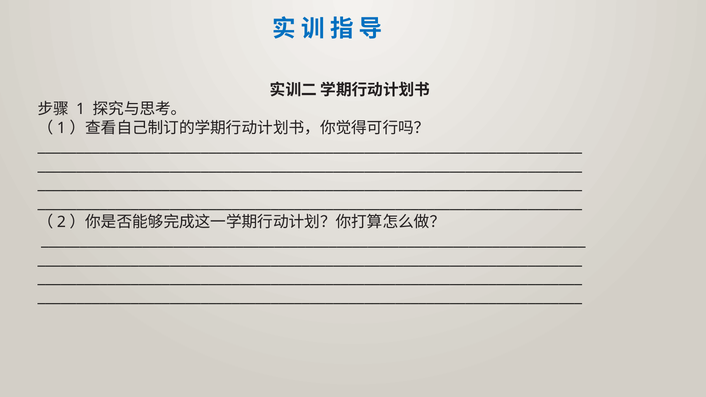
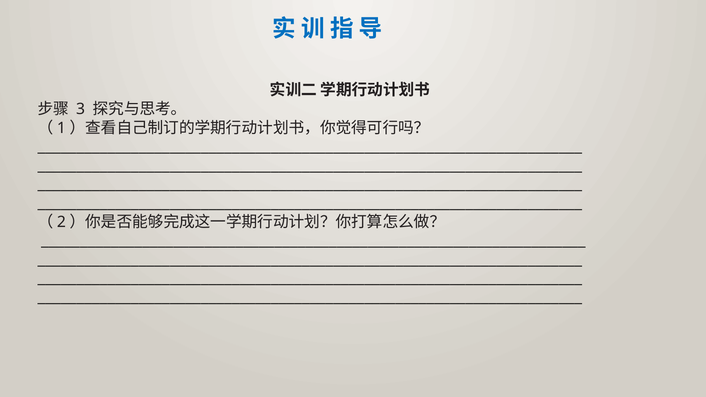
1: 1 -> 3
